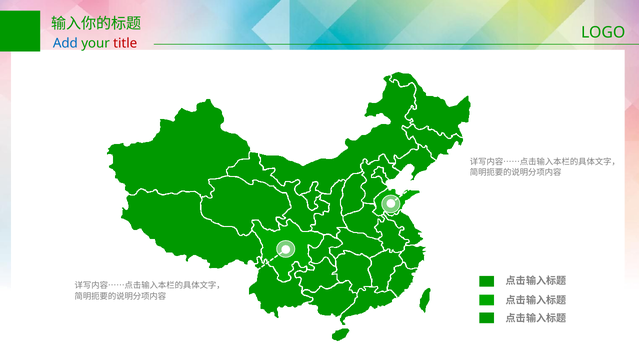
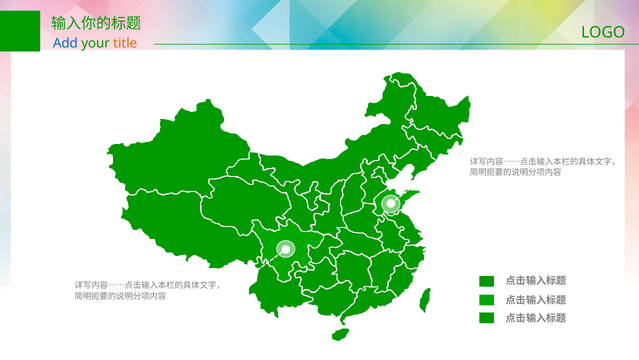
title colour: red -> orange
